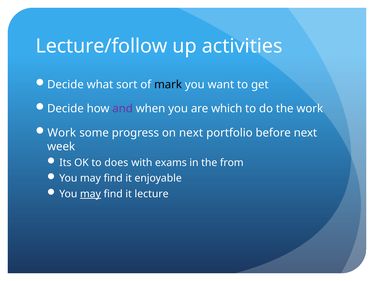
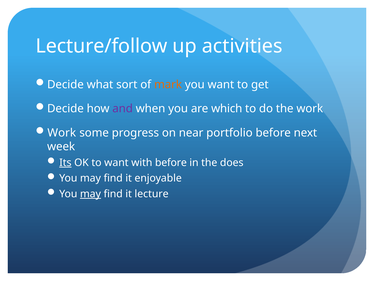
mark colour: black -> orange
on next: next -> near
Its underline: none -> present
to does: does -> want
with exams: exams -> before
from: from -> does
